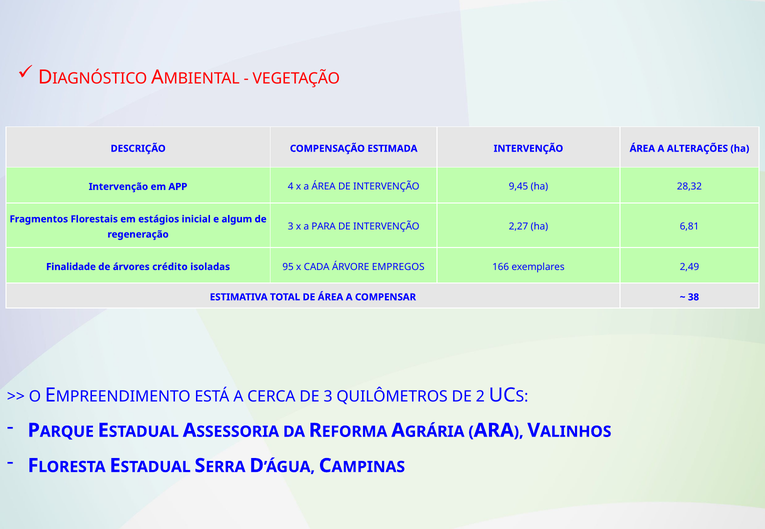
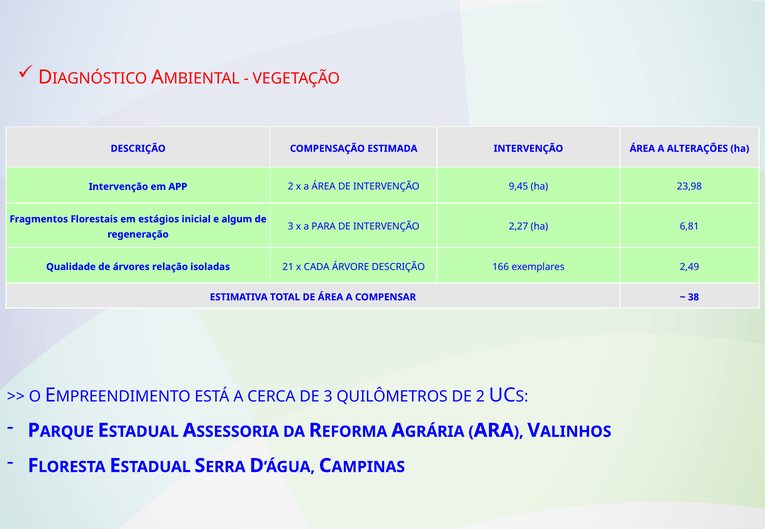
APP 4: 4 -> 2
28,32: 28,32 -> 23,98
Finalidade: Finalidade -> Qualidade
crédito: crédito -> relação
95: 95 -> 21
ÁRVORE EMPREGOS: EMPREGOS -> DESCRIÇÃO
